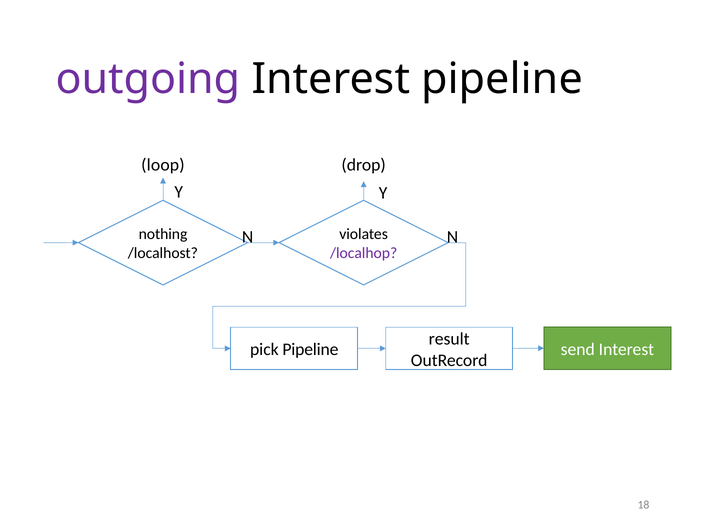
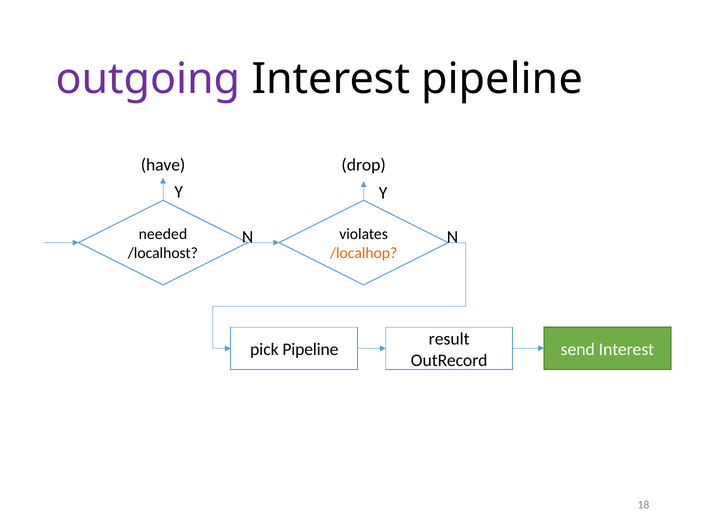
loop: loop -> have
nothing: nothing -> needed
/localhop colour: purple -> orange
